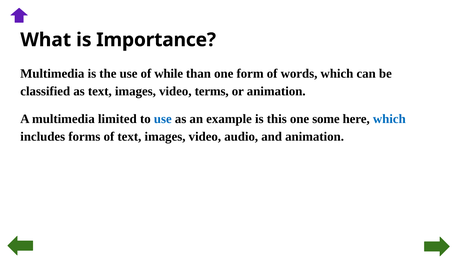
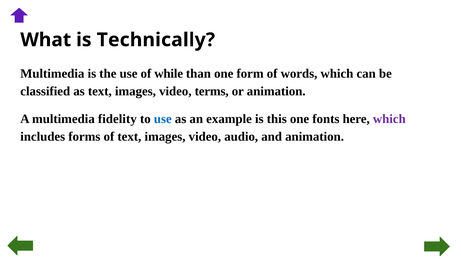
Importance: Importance -> Technically
limited: limited -> fidelity
some: some -> fonts
which at (389, 119) colour: blue -> purple
